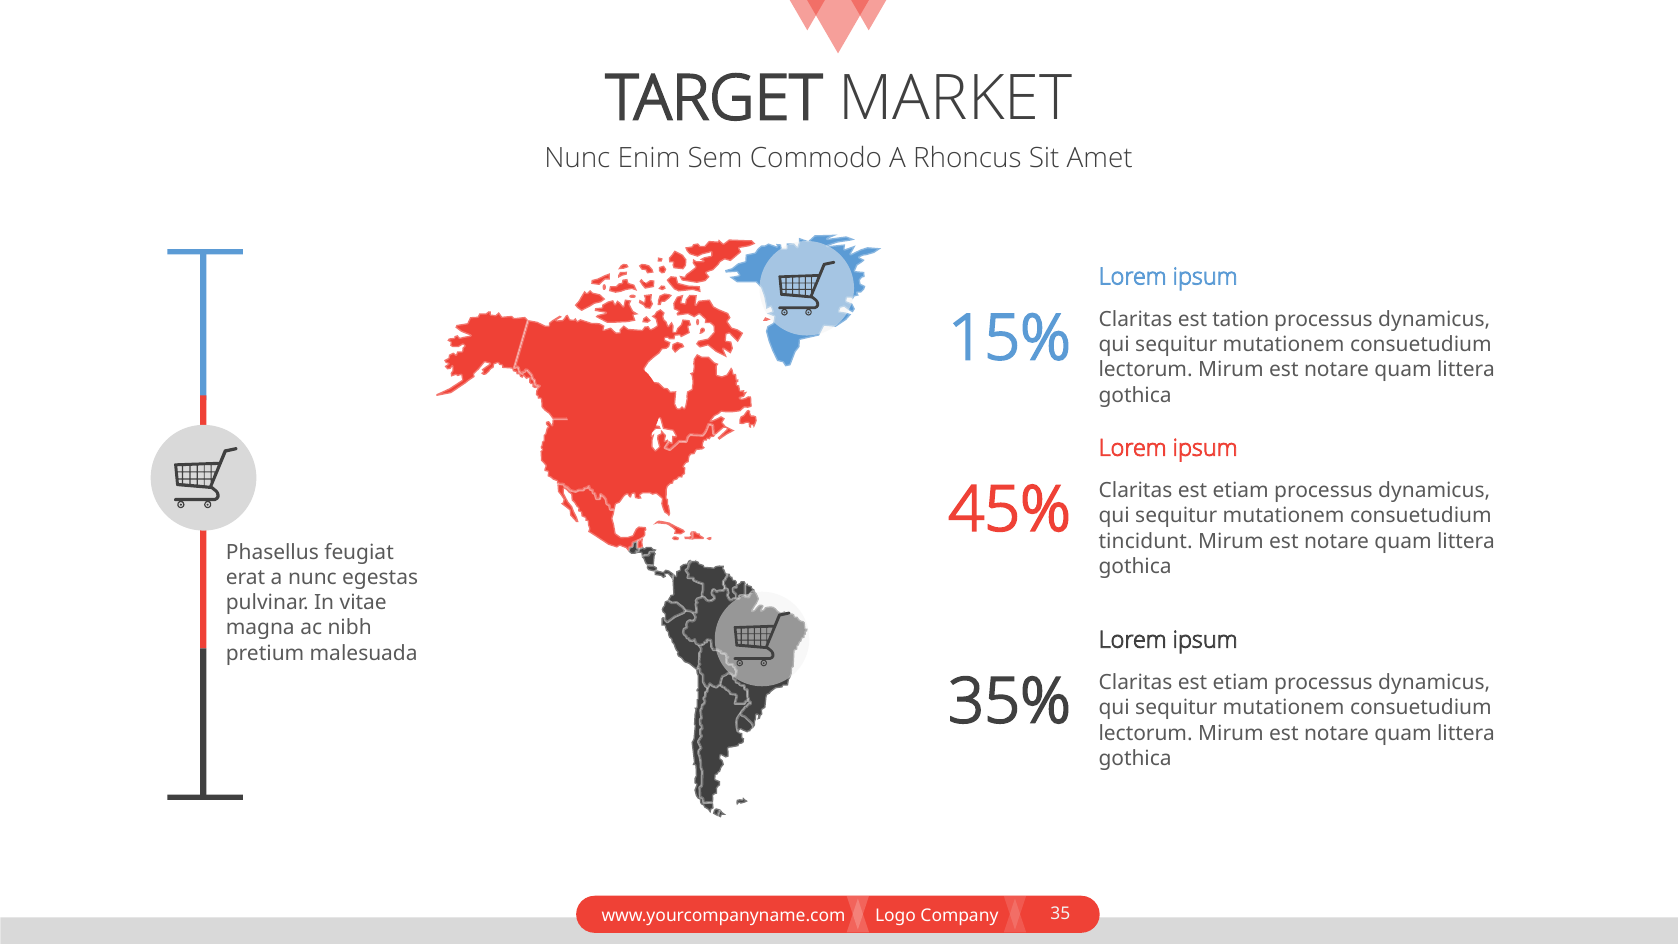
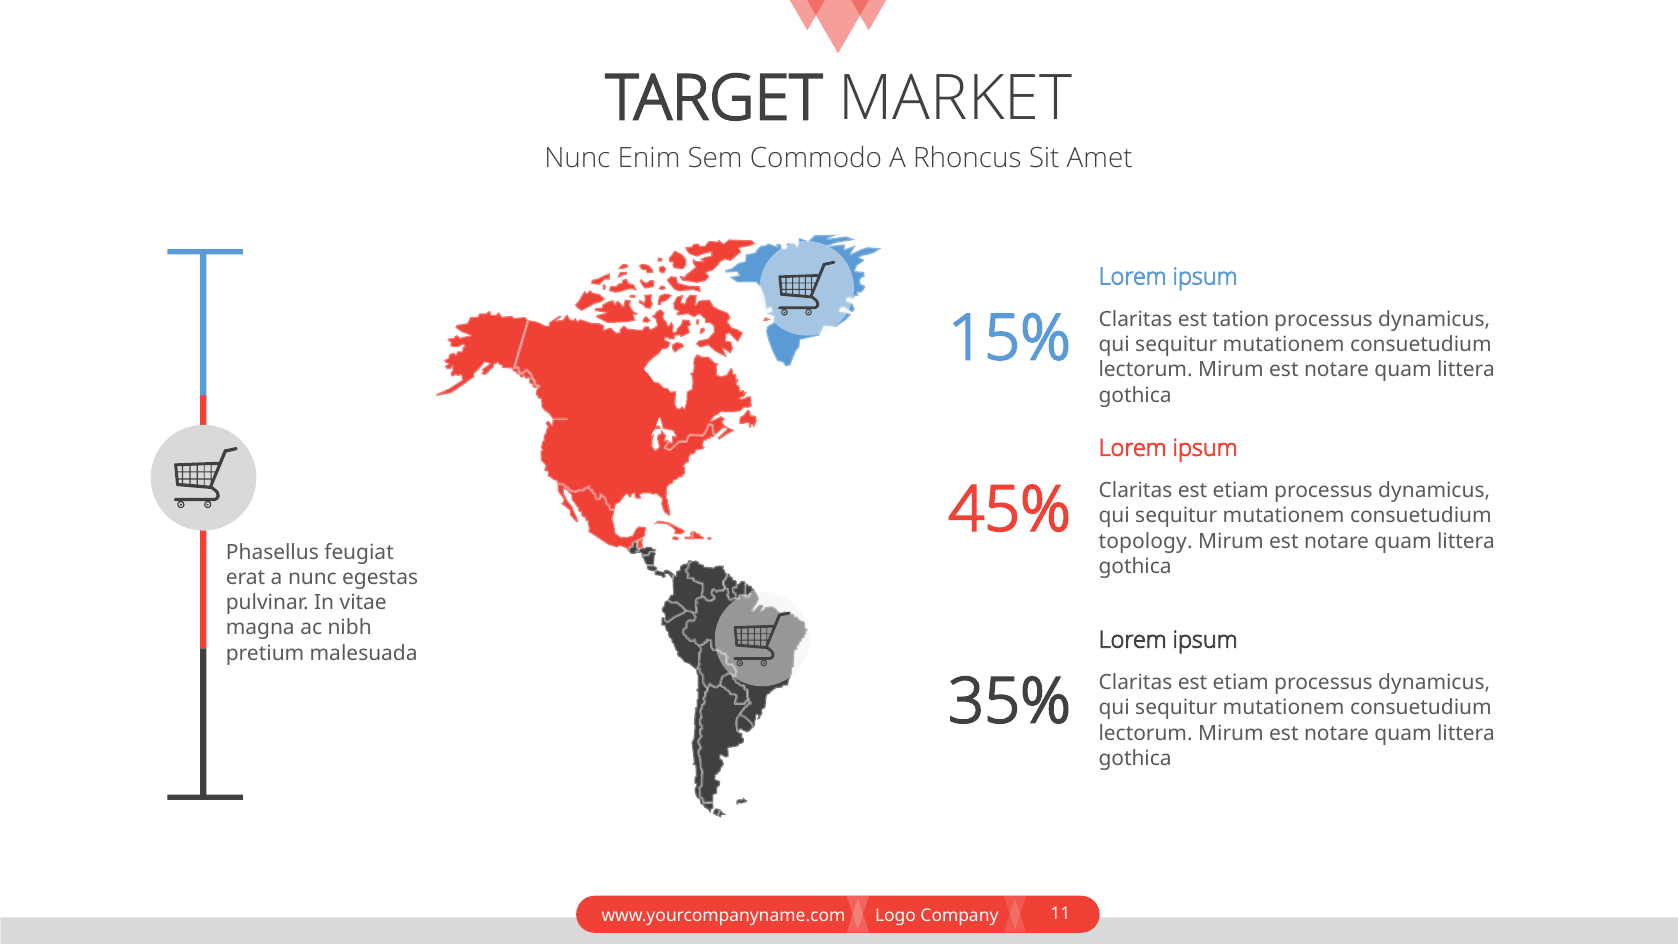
tincidunt: tincidunt -> topology
35: 35 -> 11
